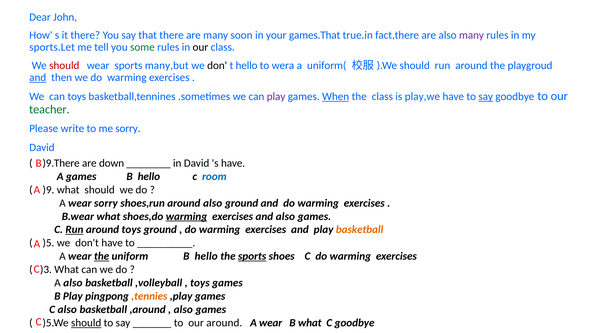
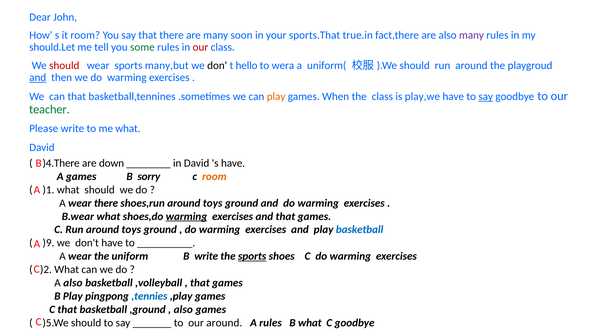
it there: there -> room
games.That: games.That -> sports.That
sports.Let: sports.Let -> should.Let
our at (200, 47) colour: black -> red
can toys: toys -> that
play at (276, 97) colour: purple -> orange
When underline: present -> none
me sorry: sorry -> what
)9.There: )9.There -> )4.There
games B hello: hello -> sorry
room at (214, 176) colour: blue -> orange
)9: )9 -> )1
wear sorry: sorry -> there
shoes,run around also: also -> toys
and also: also -> that
Run at (74, 230) underline: present -> none
basketball at (360, 230) colour: orange -> blue
)5: )5 -> )9
the at (102, 256) underline: present -> none
uniform B hello: hello -> write
)3: )3 -> )2
toys at (200, 283): toys -> that
,tennies colour: orange -> blue
C also: also -> that
,around: ,around -> ,ground
should at (86, 323) underline: present -> none
wear at (271, 323): wear -> rules
